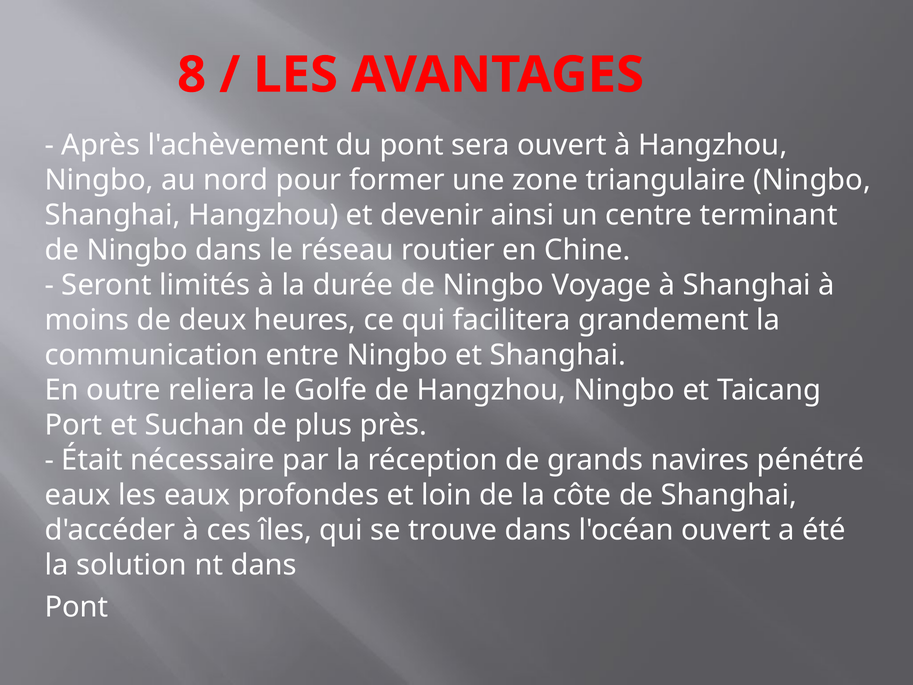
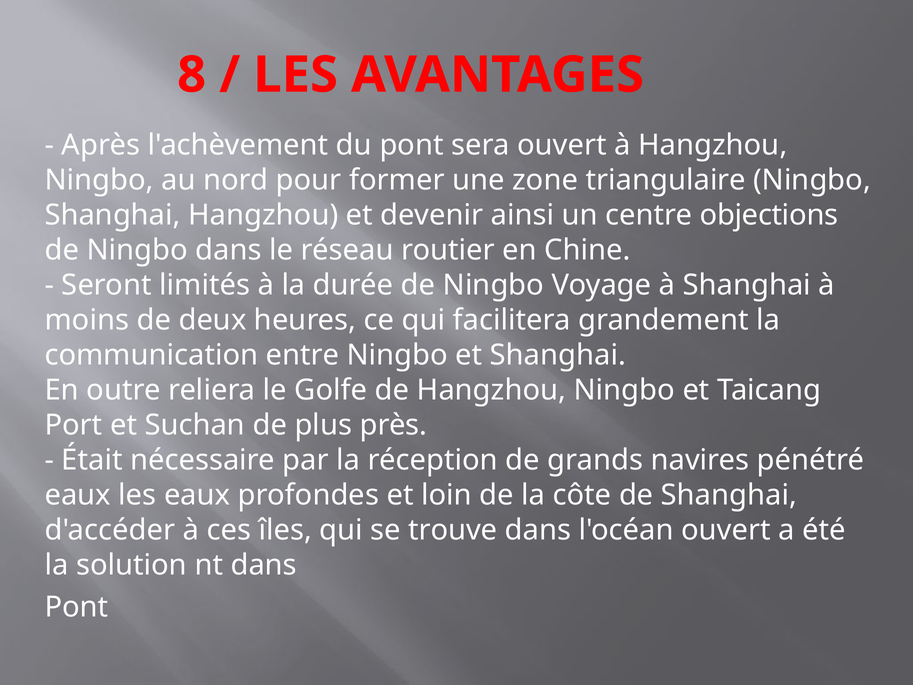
terminant: terminant -> objections
